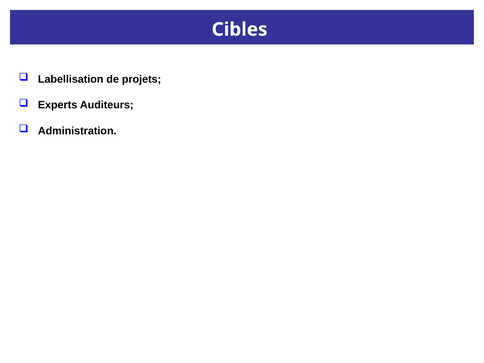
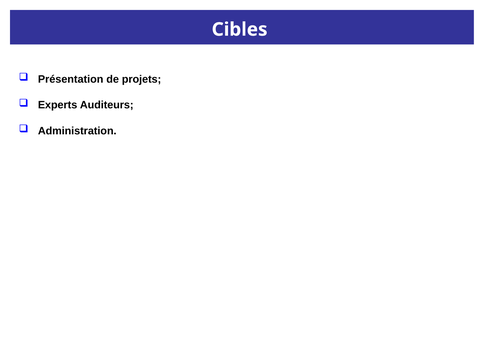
Labellisation: Labellisation -> Présentation
